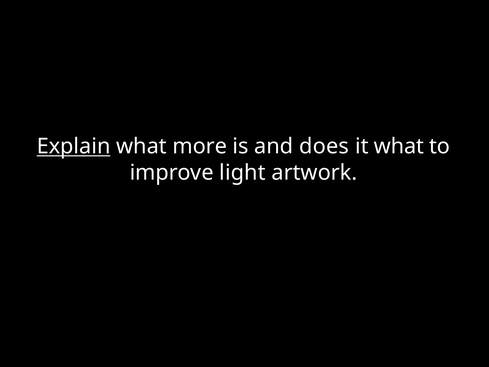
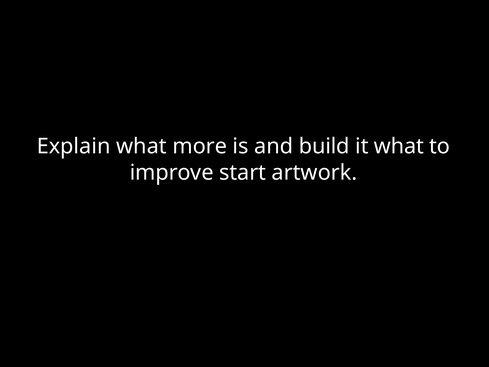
Explain underline: present -> none
does: does -> build
light: light -> start
